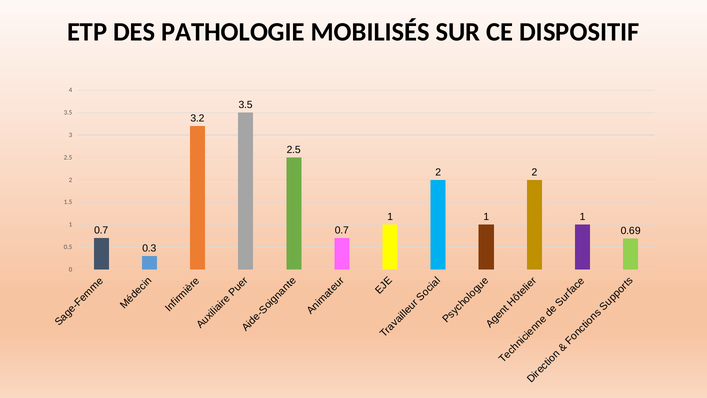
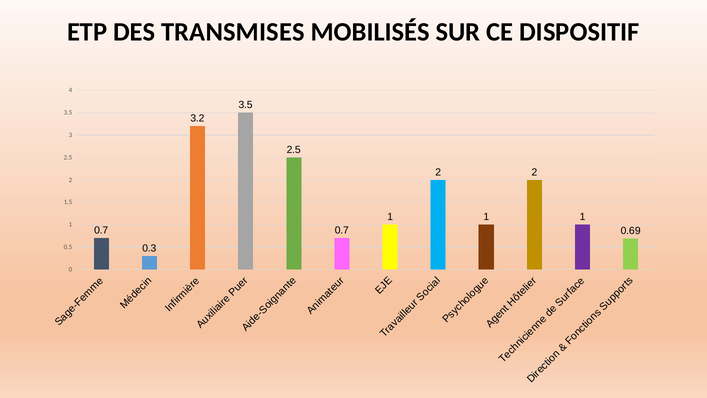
PATHOLOGIE: PATHOLOGIE -> TRANSMISES
